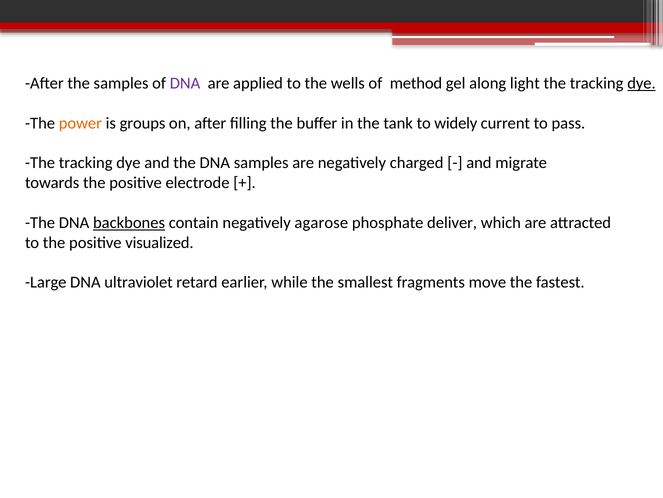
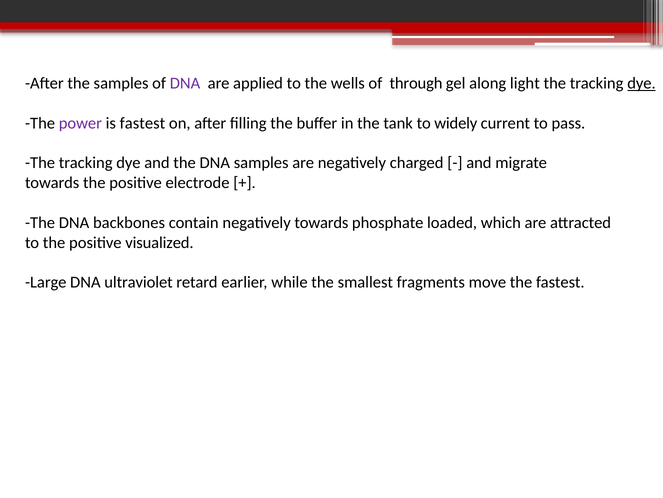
method: method -> through
power colour: orange -> purple
is groups: groups -> fastest
backbones underline: present -> none
negatively agarose: agarose -> towards
deliver: deliver -> loaded
